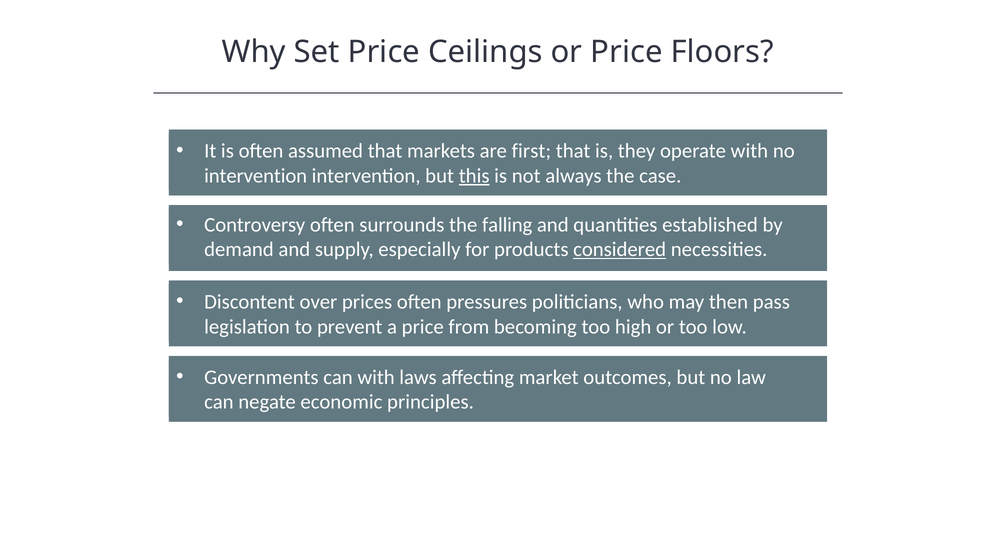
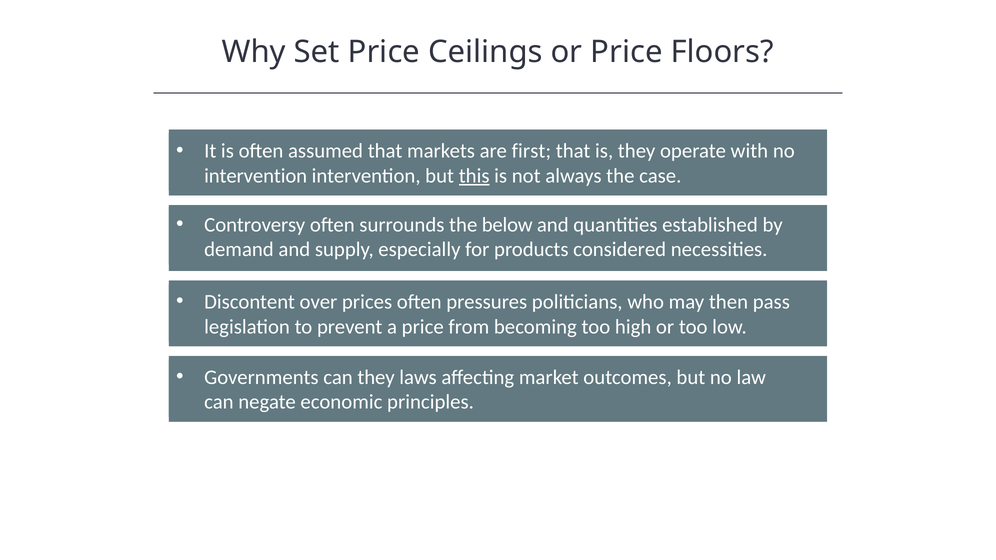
falling: falling -> below
considered underline: present -> none
can with: with -> they
